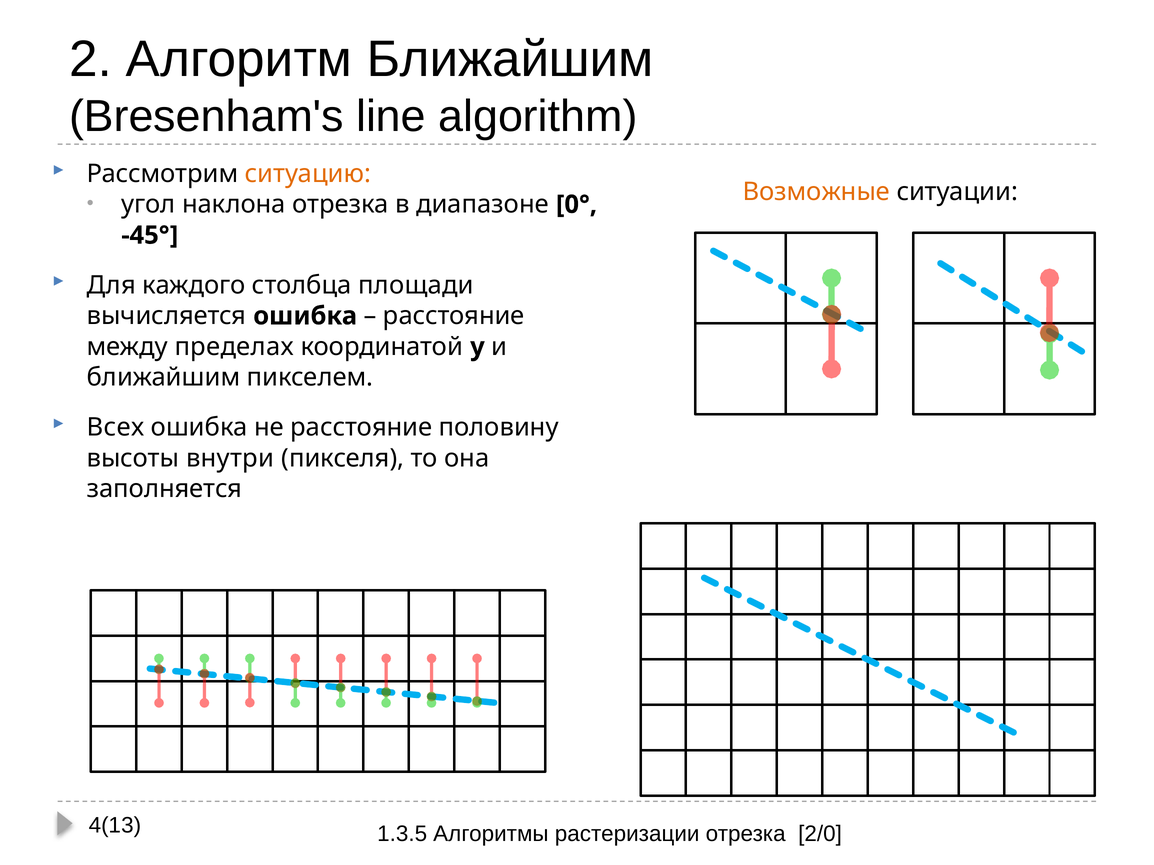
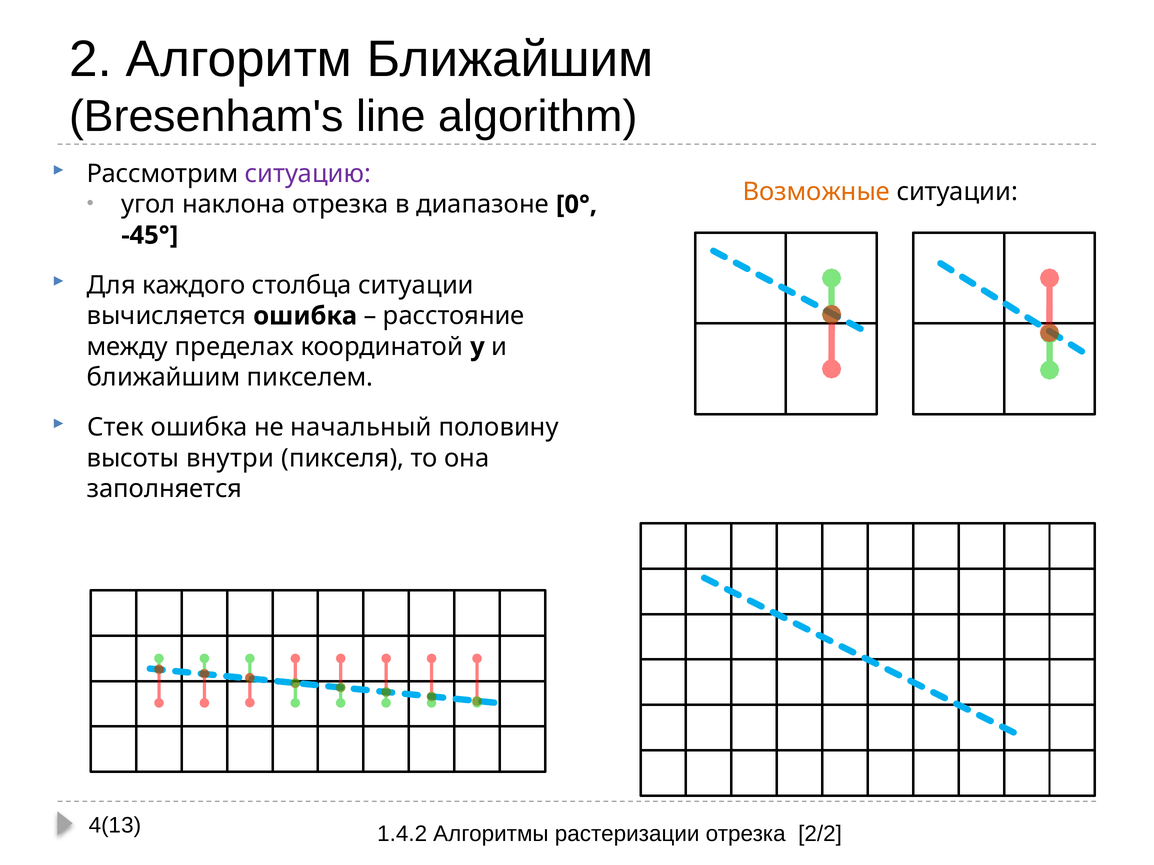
ситуацию colour: orange -> purple
столбца площади: площади -> ситуации
Всех: Всех -> Стек
не расстояние: расстояние -> начальный
1.3.5: 1.3.5 -> 1.4.2
2/0: 2/0 -> 2/2
